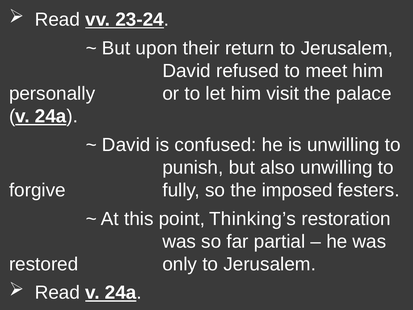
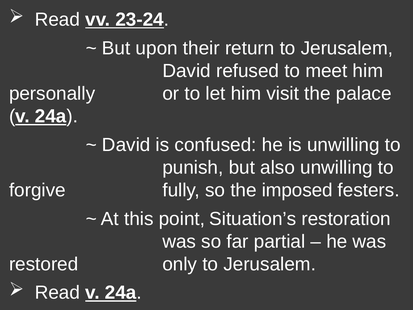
Thinking’s: Thinking’s -> Situation’s
